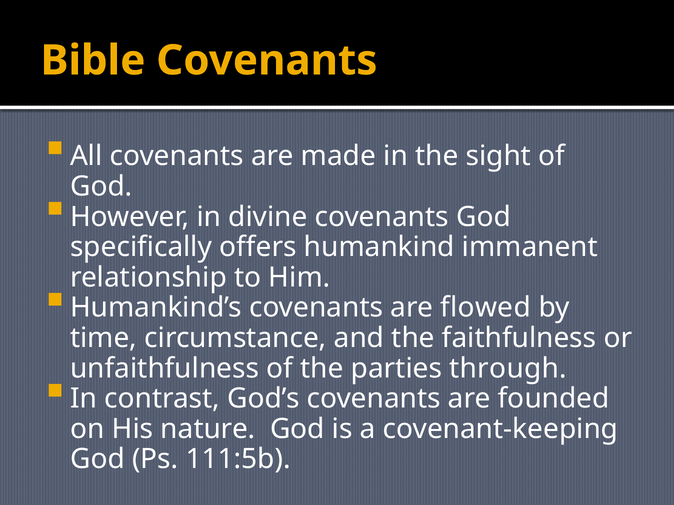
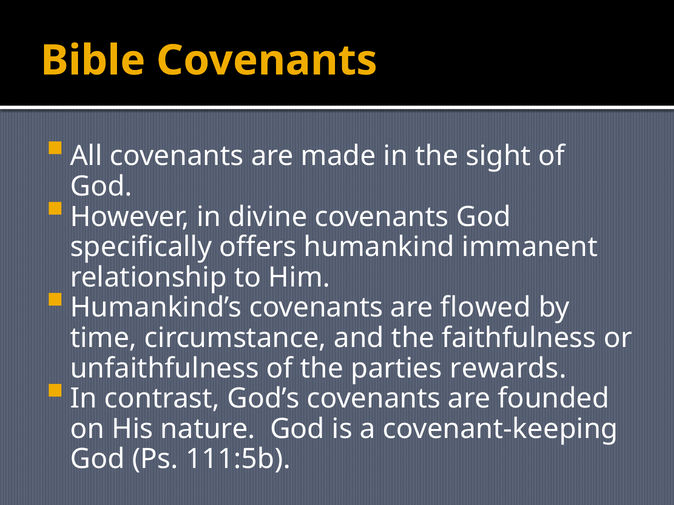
through: through -> rewards
